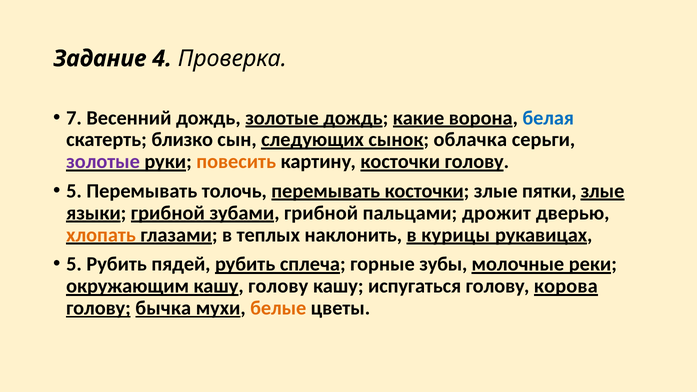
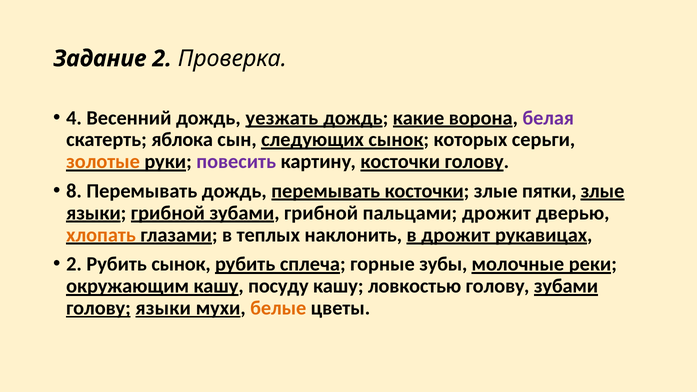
Задание 4: 4 -> 2
7: 7 -> 4
дождь золотые: золотые -> уезжать
белая colour: blue -> purple
близко: близко -> яблока
облачка: облачка -> которых
золотые at (103, 162) colour: purple -> orange
повесить colour: orange -> purple
5 at (74, 191): 5 -> 8
Перемывать толочь: толочь -> дождь
в курицы: курицы -> дрожит
5 at (74, 264): 5 -> 2
Рубить пядей: пядей -> сынок
кашу голову: голову -> посуду
испугаться: испугаться -> ловкостью
голову корова: корова -> зубами
голову бычка: бычка -> языки
